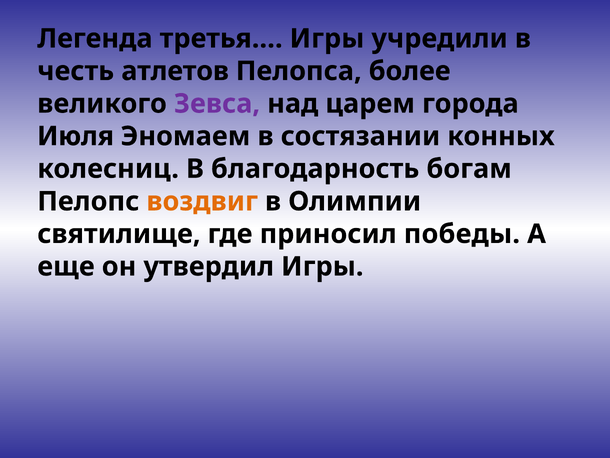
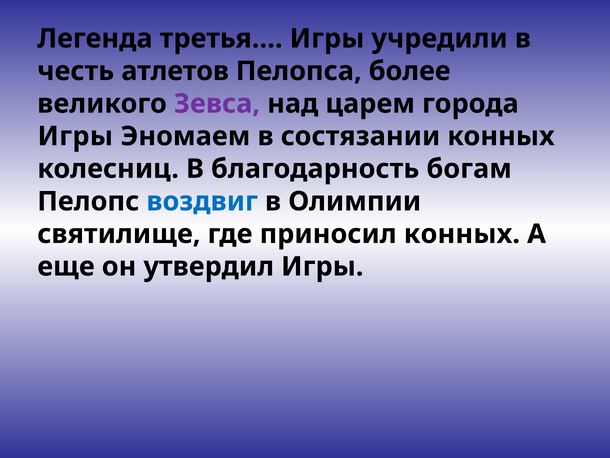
Июля at (75, 136): Июля -> Игры
воздвиг colour: orange -> blue
приносил победы: победы -> конных
